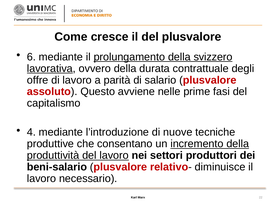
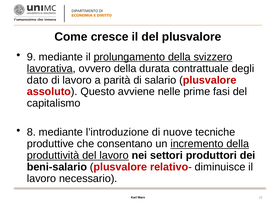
6: 6 -> 9
offre: offre -> dato
4: 4 -> 8
